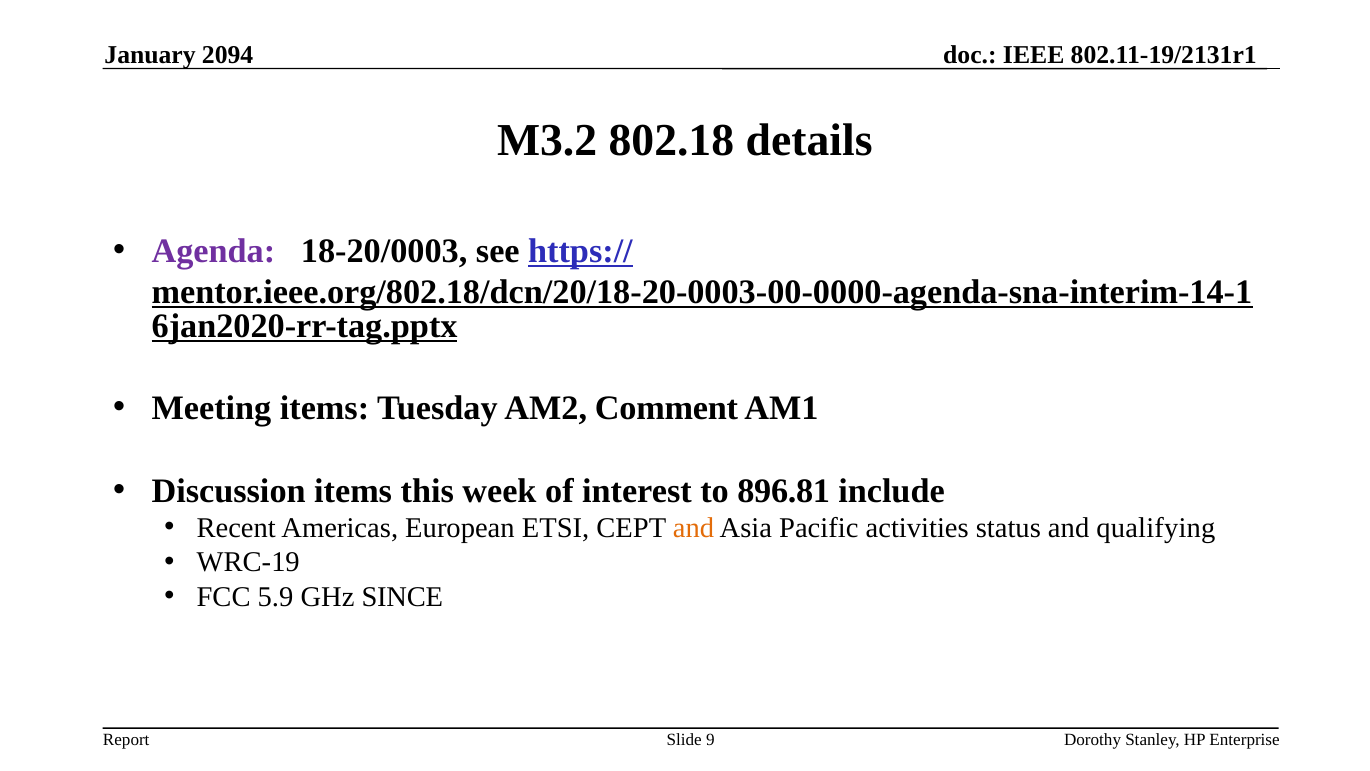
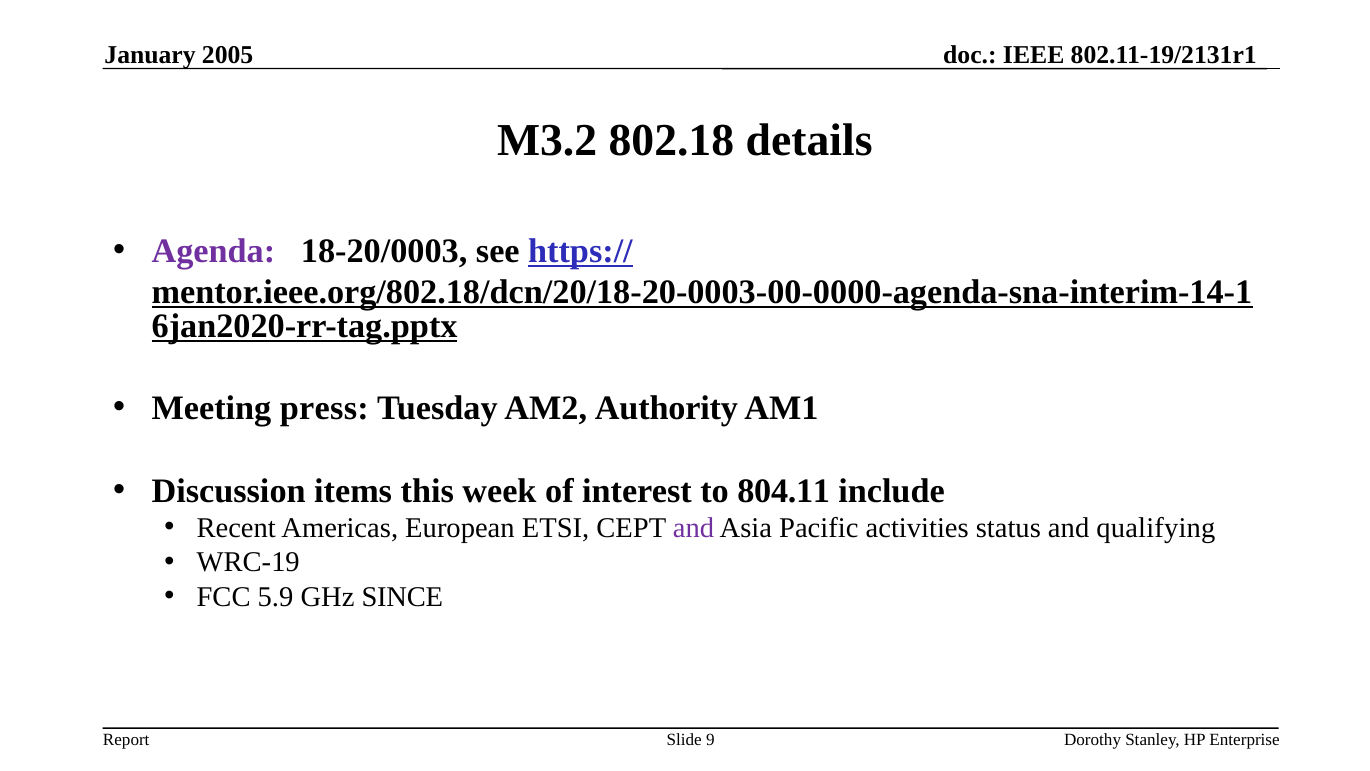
2094: 2094 -> 2005
Meeting items: items -> press
Comment: Comment -> Authority
896.81: 896.81 -> 804.11
and at (694, 528) colour: orange -> purple
